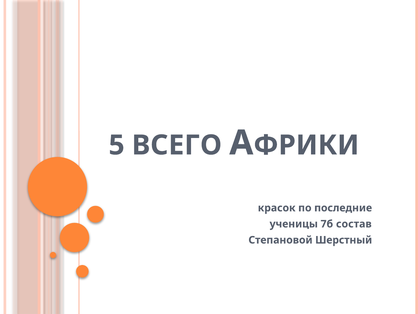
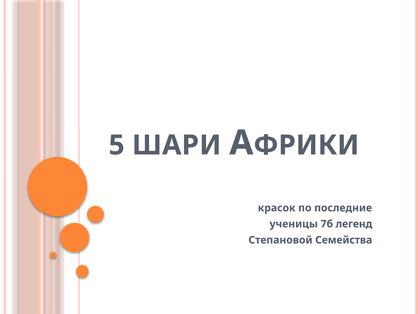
ВСЕГО: ВСЕГО -> ШАРИ
состав: состав -> легенд
Шерстный: Шерстный -> Семейства
